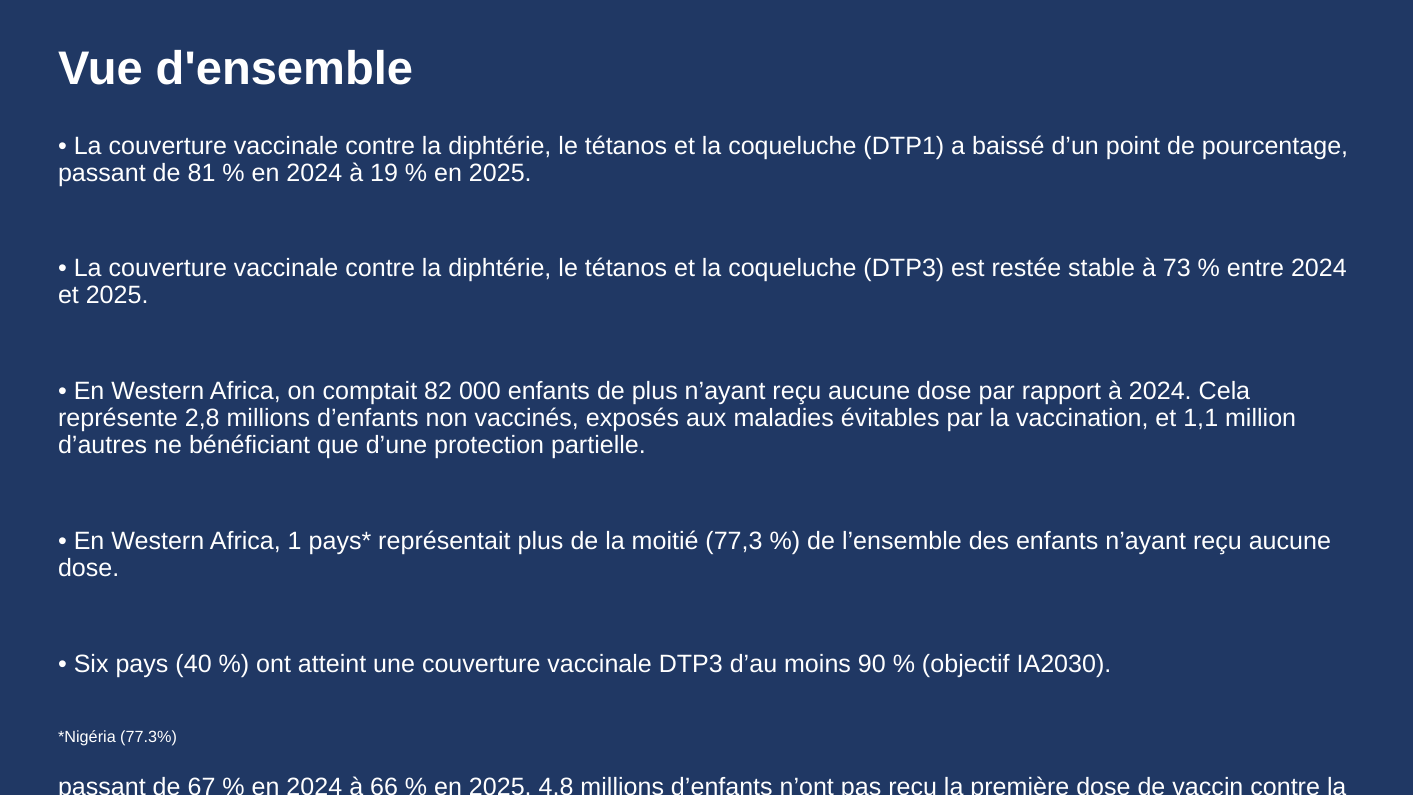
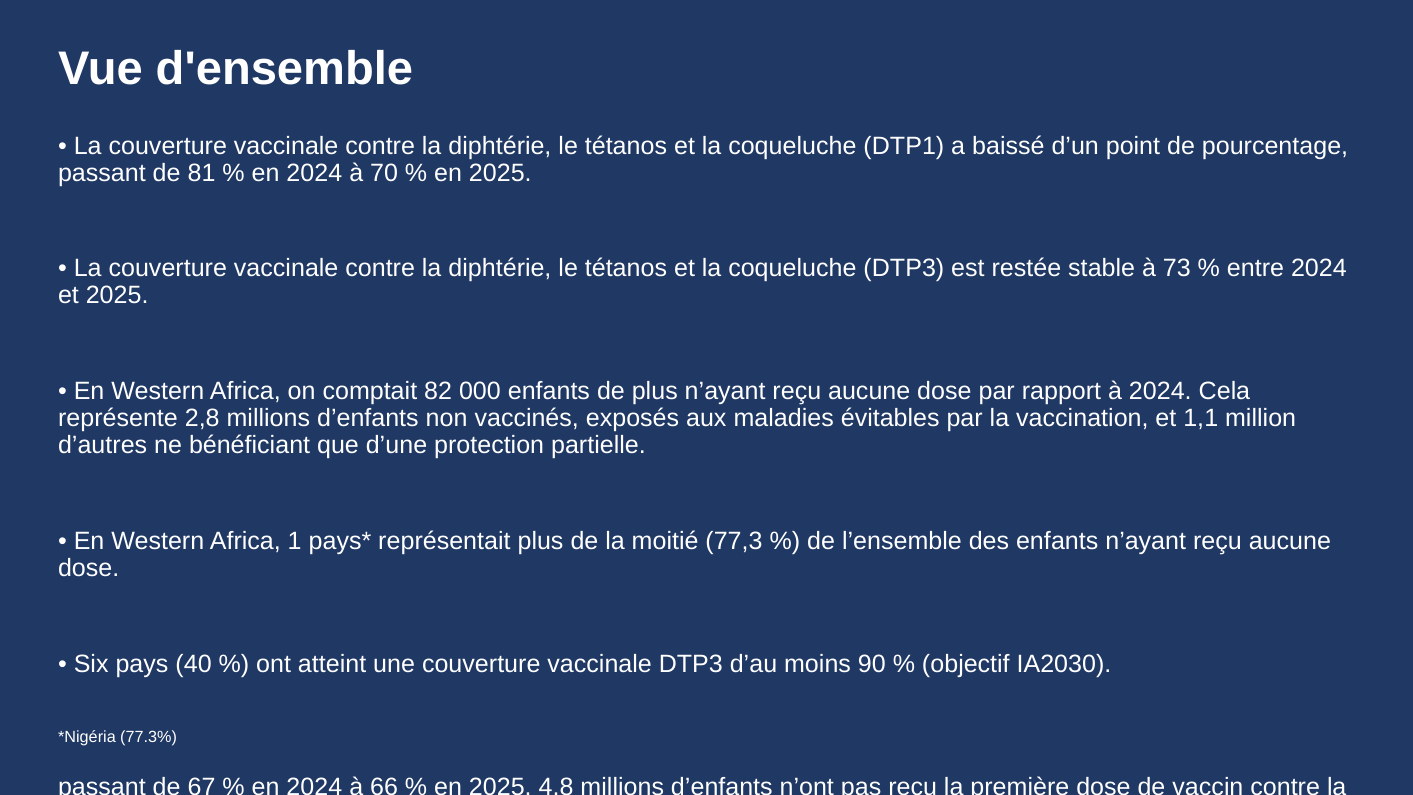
19: 19 -> 70
